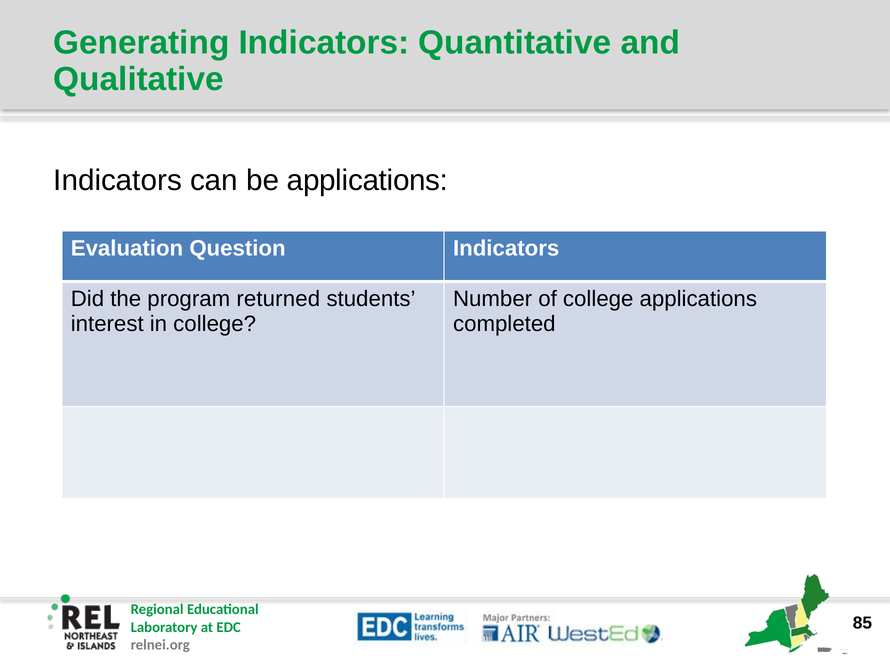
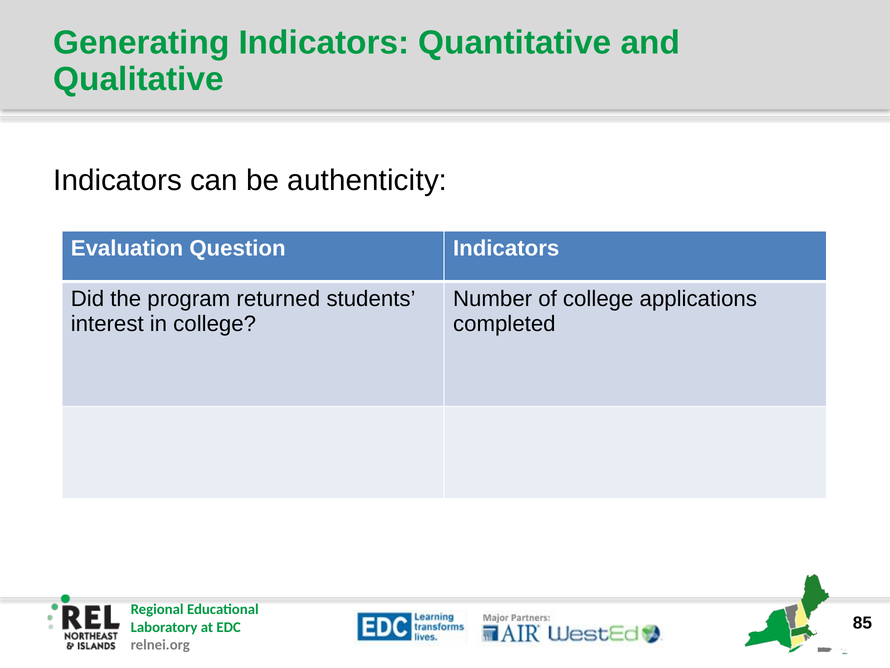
be applications: applications -> authenticity
